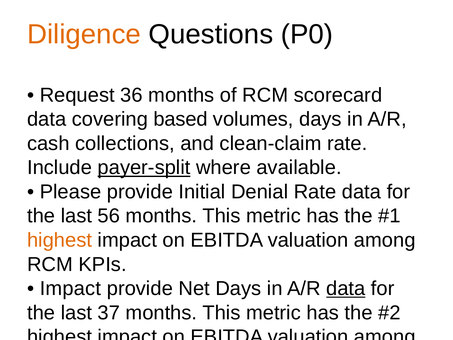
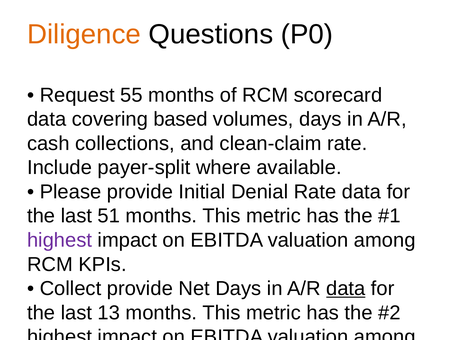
Request 36: 36 -> 55
payer-split underline: present -> none
56: 56 -> 51
highest at (60, 240) colour: orange -> purple
Impact at (70, 288): Impact -> Collect
37: 37 -> 13
